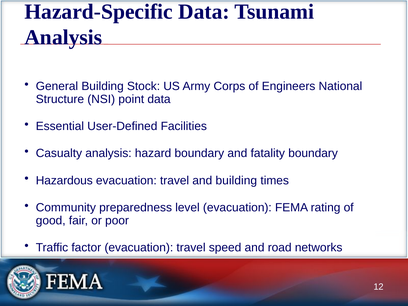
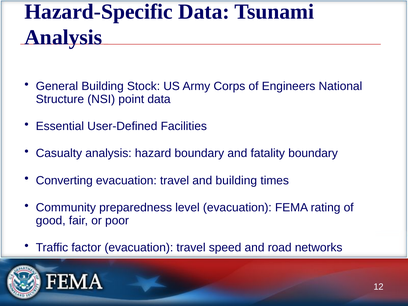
Hazardous: Hazardous -> Converting
